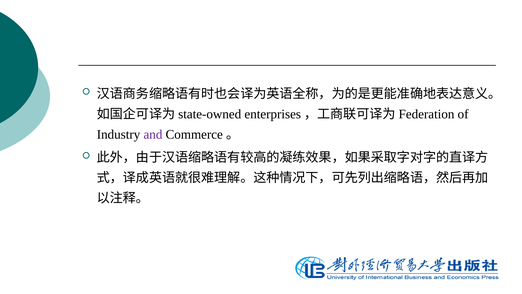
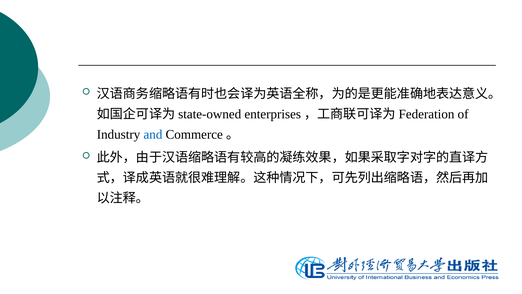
and colour: purple -> blue
